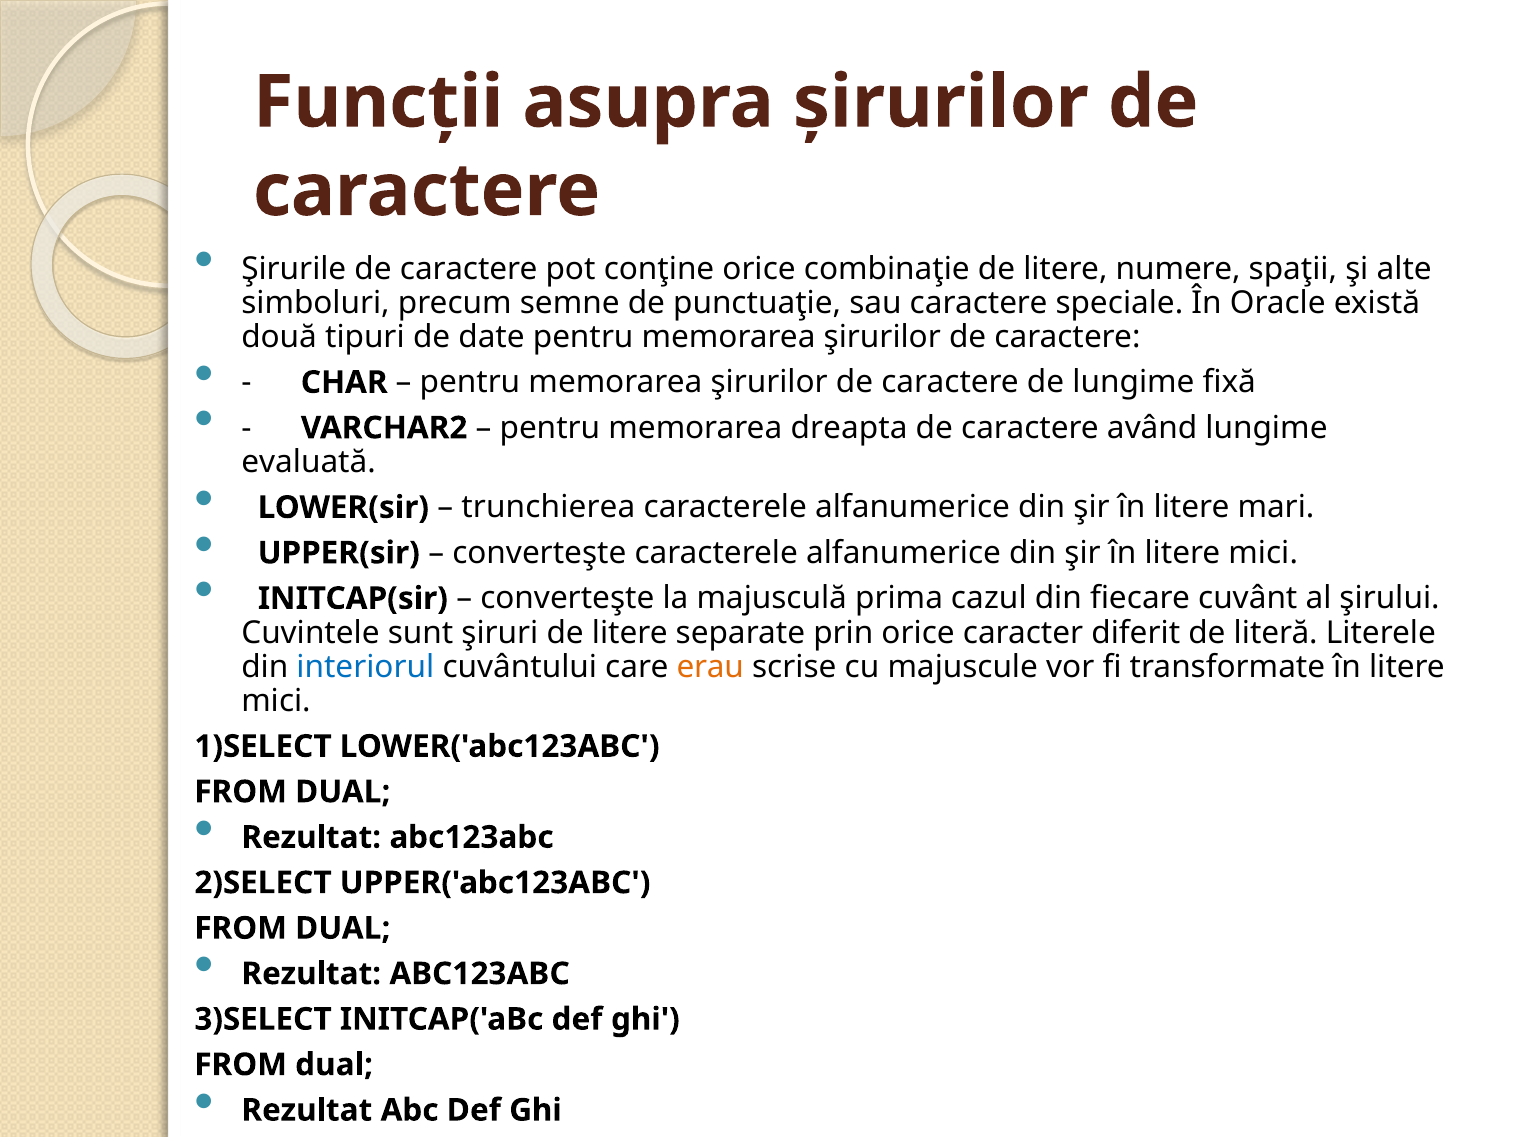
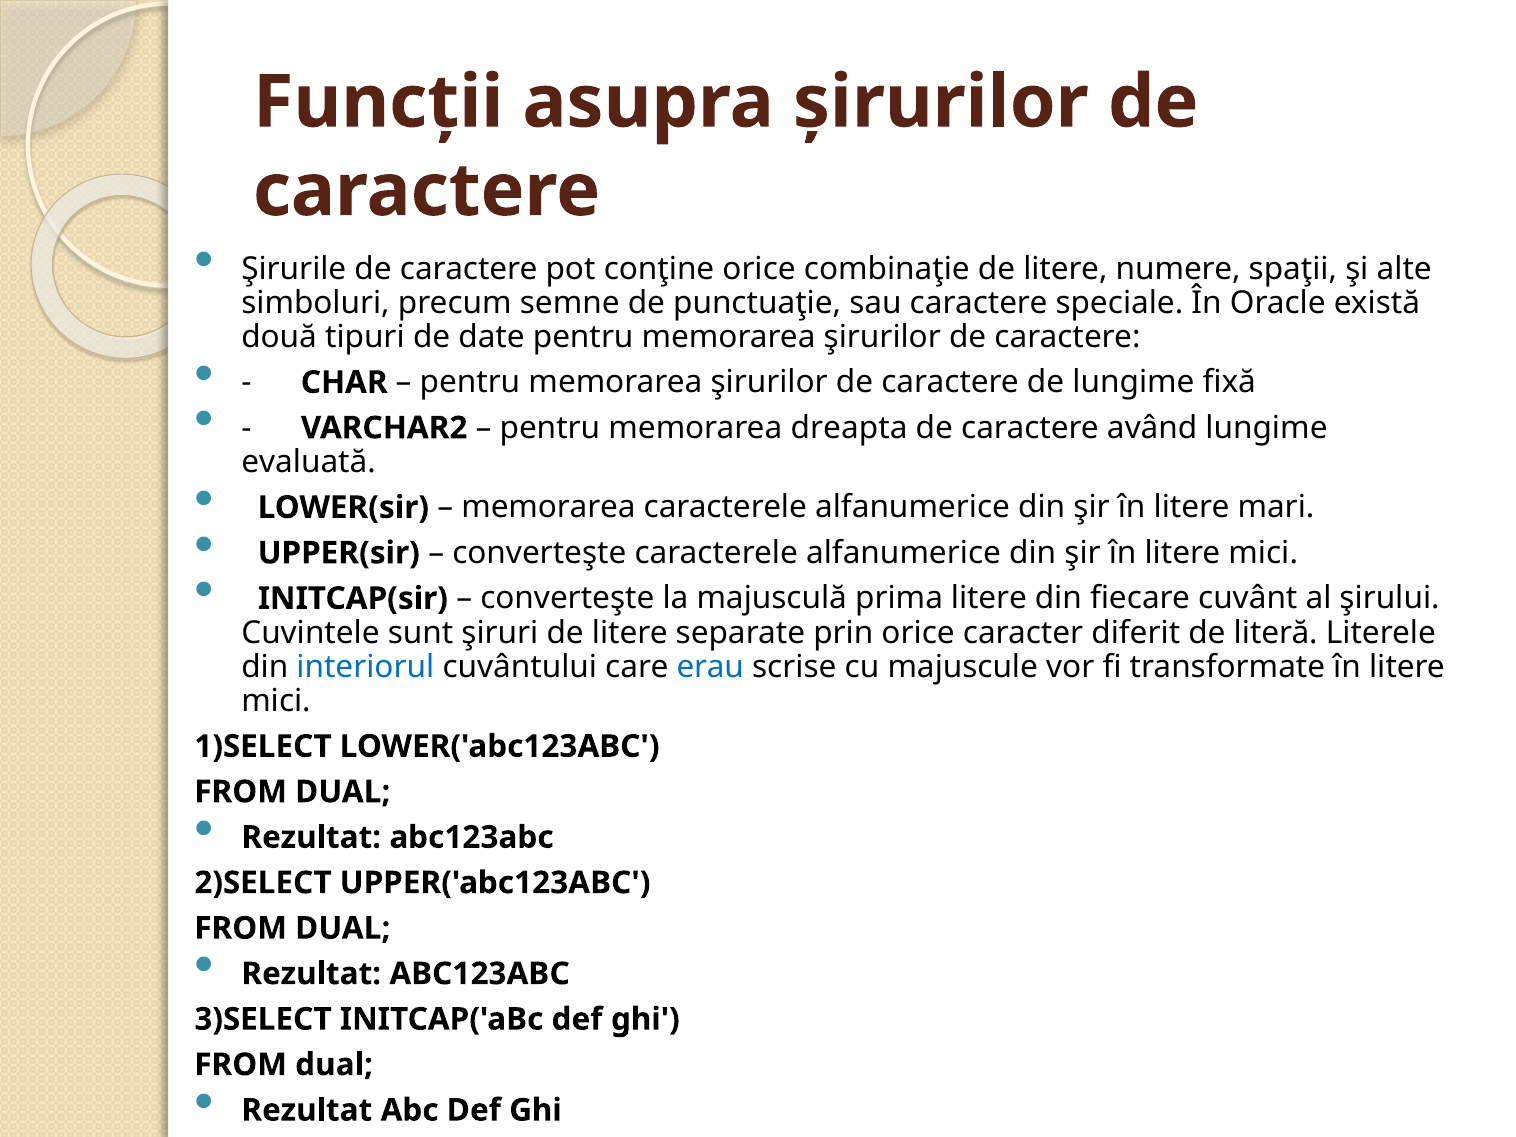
trunchierea at (548, 508): trunchierea -> memorarea
prima cazul: cazul -> litere
erau colour: orange -> blue
